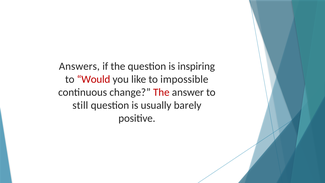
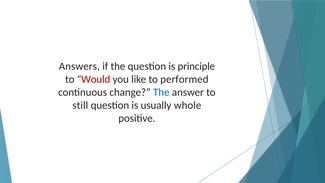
inspiring: inspiring -> principle
impossible: impossible -> performed
The at (161, 92) colour: red -> blue
barely: barely -> whole
